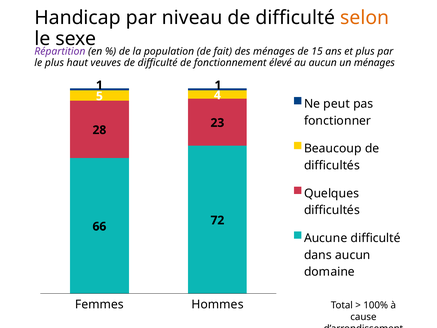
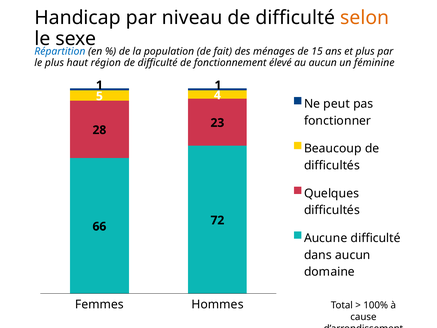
Répartition colour: purple -> blue
veuves: veuves -> région
un ménages: ménages -> féminine
